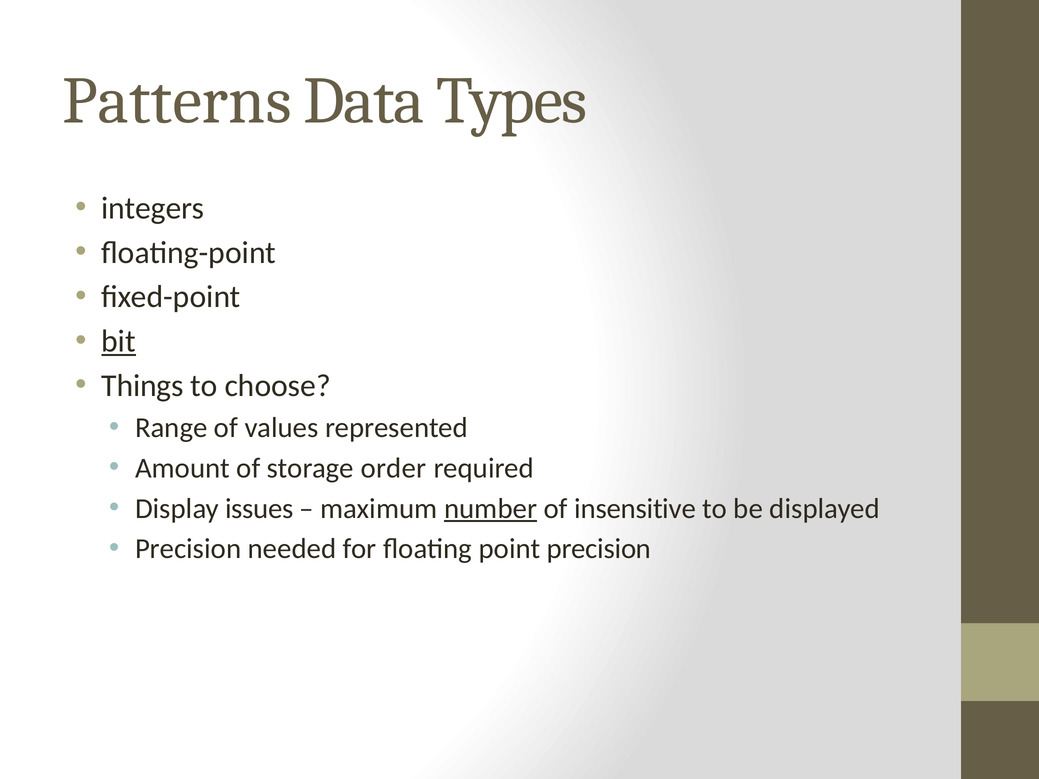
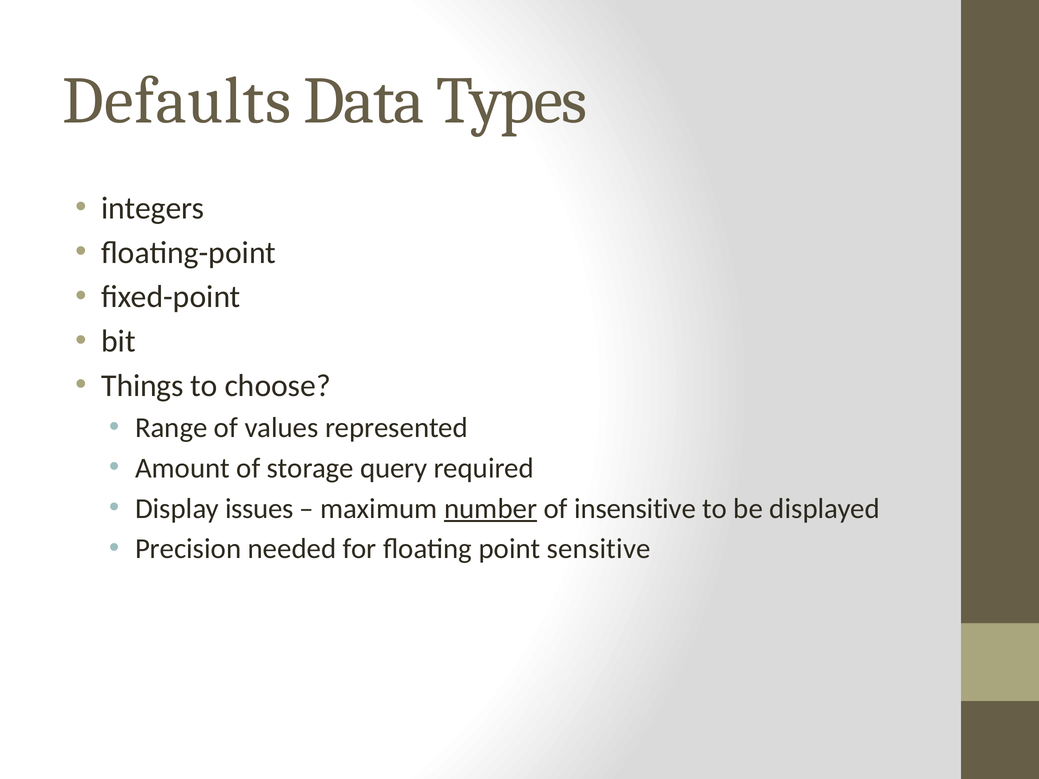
Patterns: Patterns -> Defaults
bit underline: present -> none
order: order -> query
point precision: precision -> sensitive
